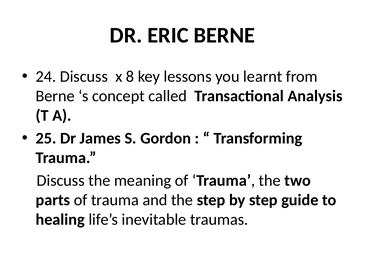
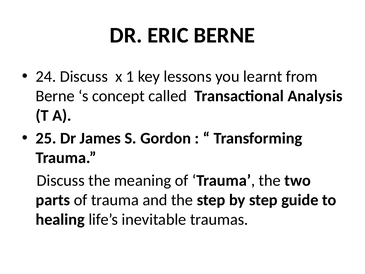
8: 8 -> 1
